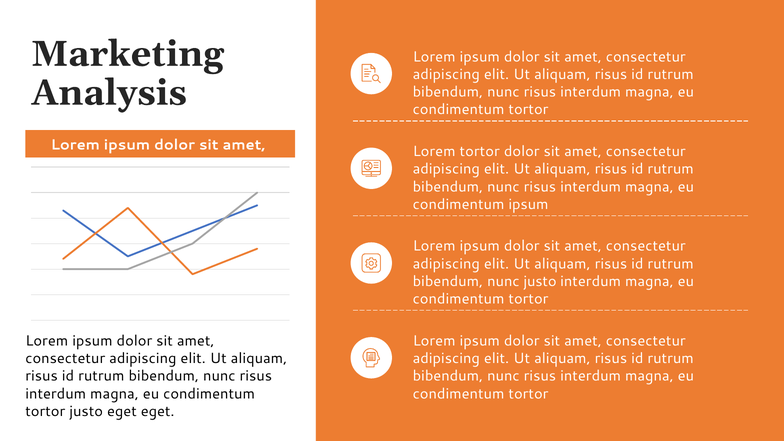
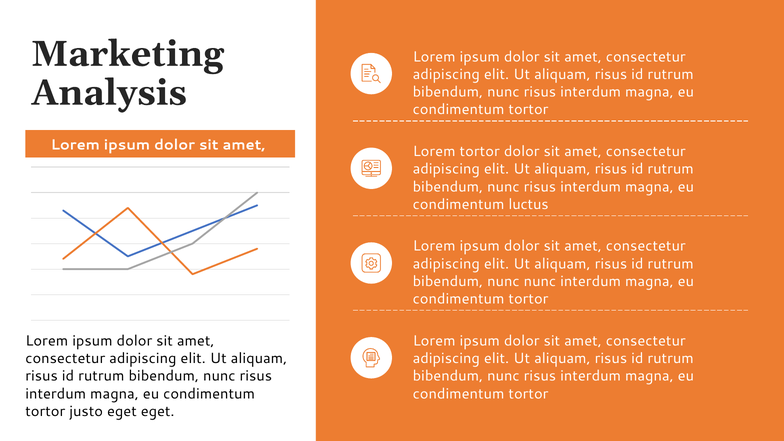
condimentum ipsum: ipsum -> luctus
nunc justo: justo -> nunc
